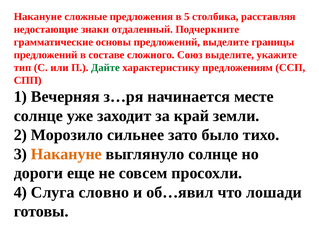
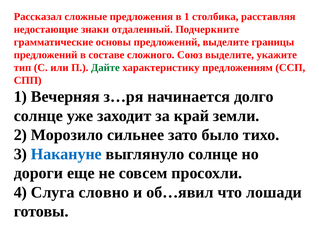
Накануне at (38, 17): Накануне -> Рассказал
в 5: 5 -> 1
месте: месте -> долго
Накануне at (66, 154) colour: orange -> blue
